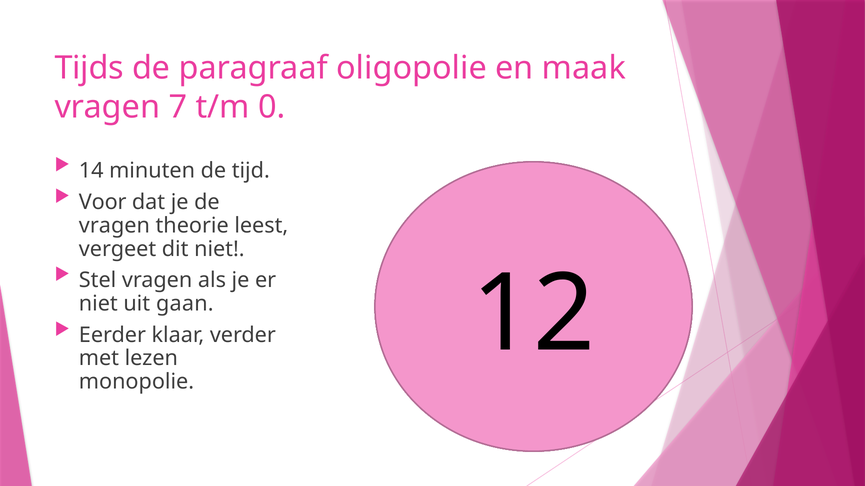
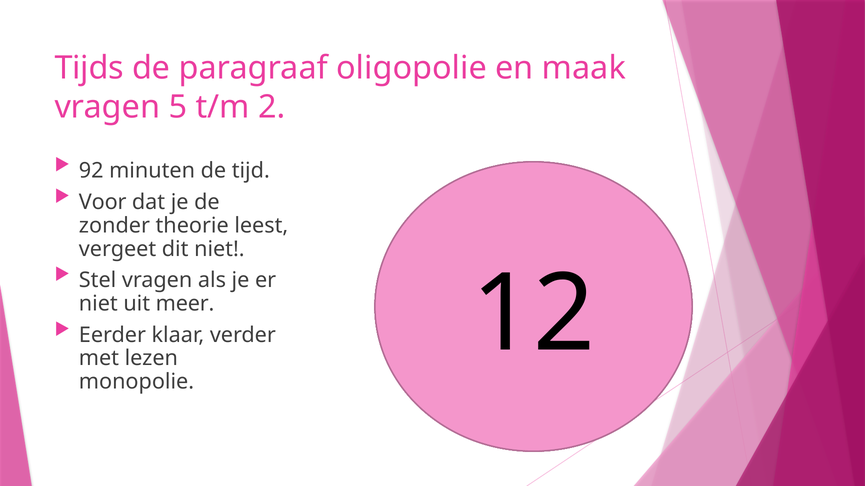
7: 7 -> 5
0: 0 -> 2
14: 14 -> 92
vragen at (114, 226): vragen -> zonder
gaan: gaan -> meer
